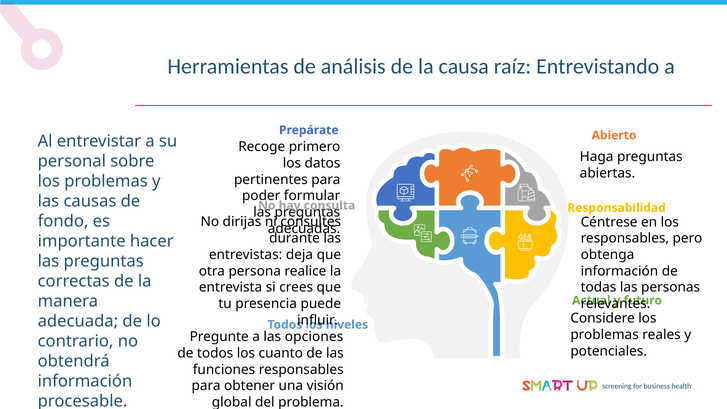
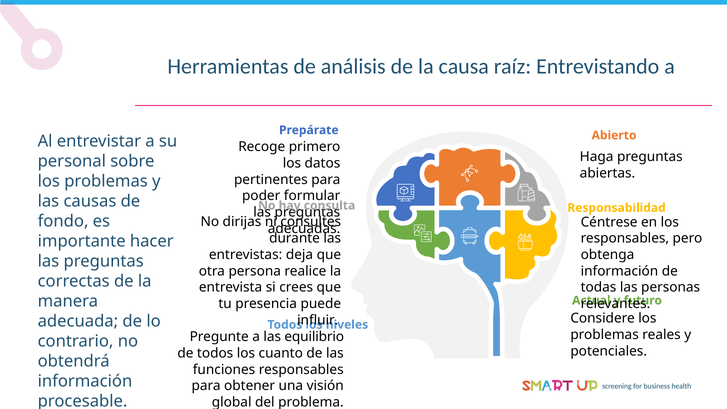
opciones: opciones -> equilibrio
